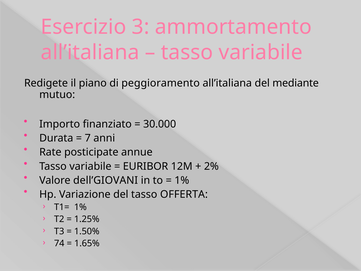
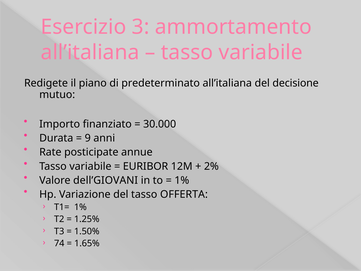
peggioramento: peggioramento -> predeterminato
mediante: mediante -> decisione
7: 7 -> 9
